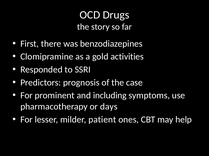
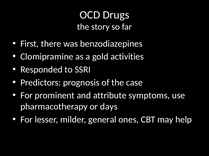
including: including -> attribute
patient: patient -> general
